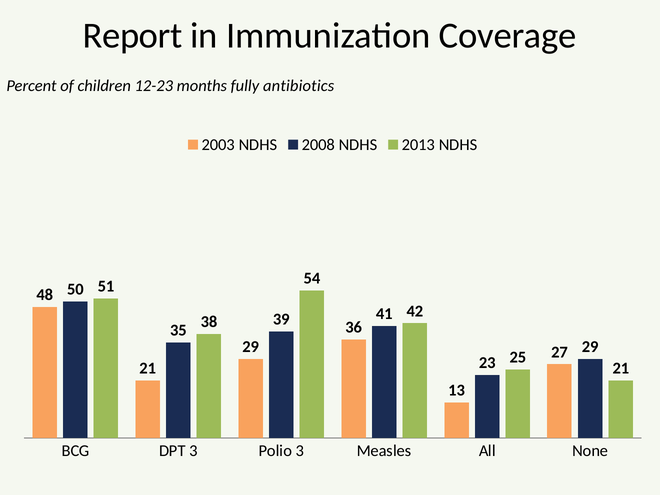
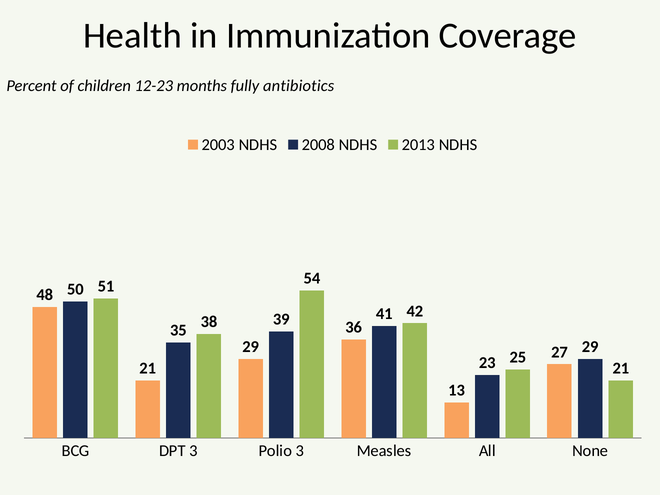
Report: Report -> Health
